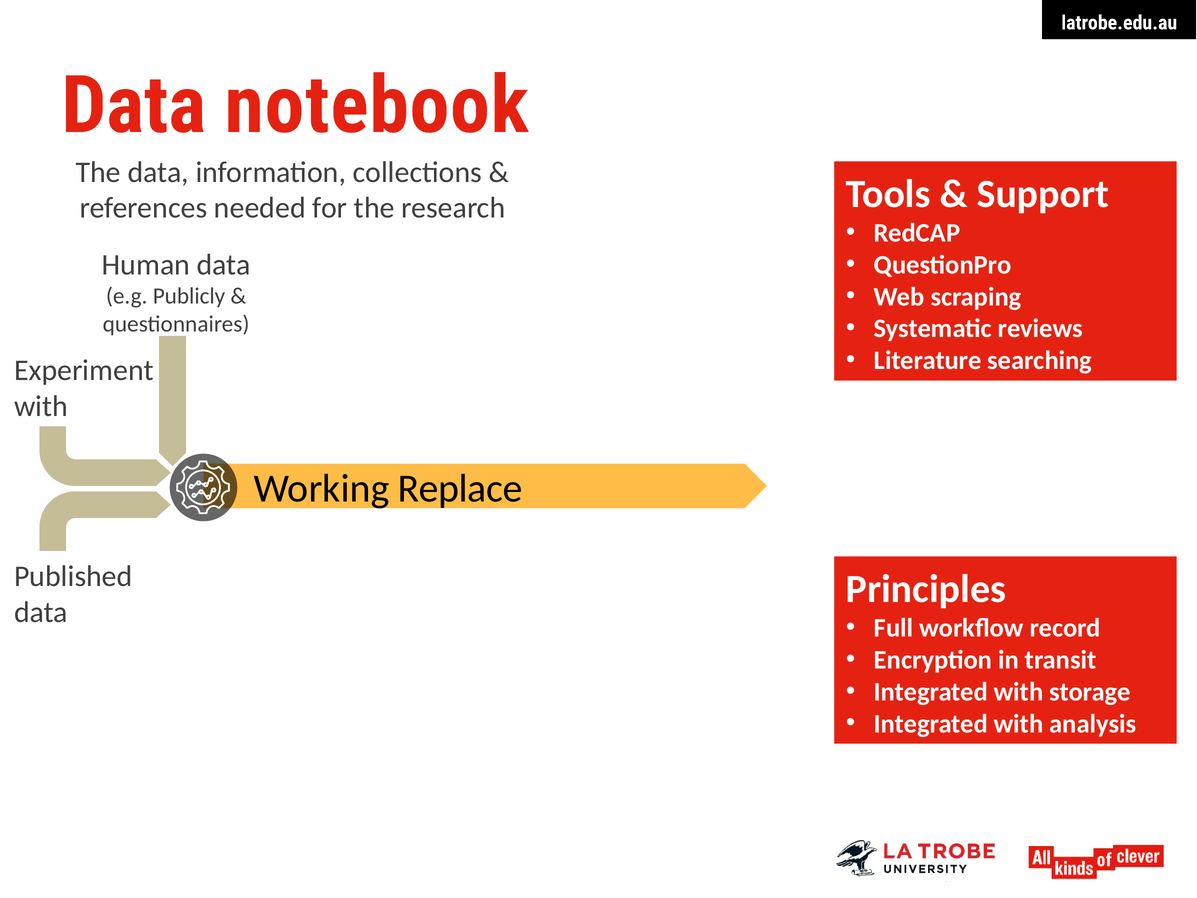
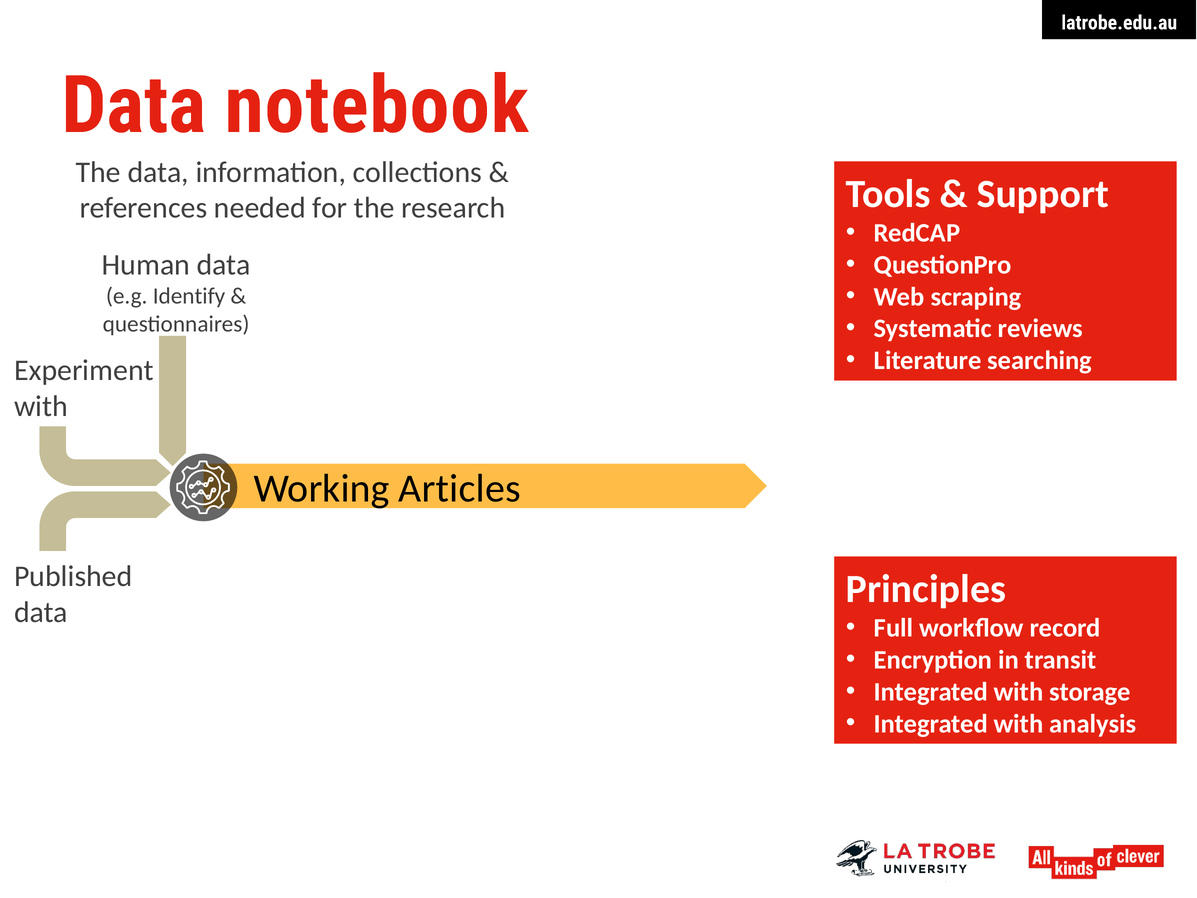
Publicly: Publicly -> Identify
Replace: Replace -> Articles
